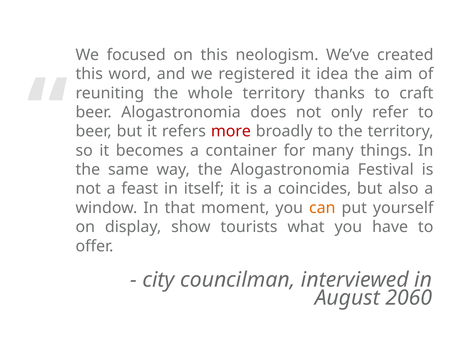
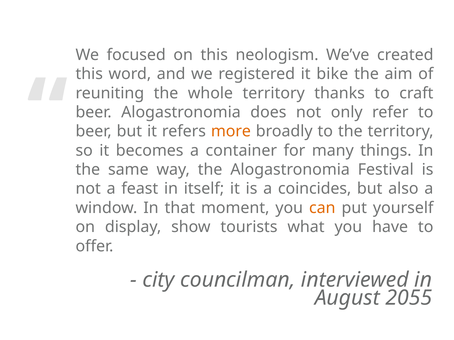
idea: idea -> bike
more colour: red -> orange
2060: 2060 -> 2055
